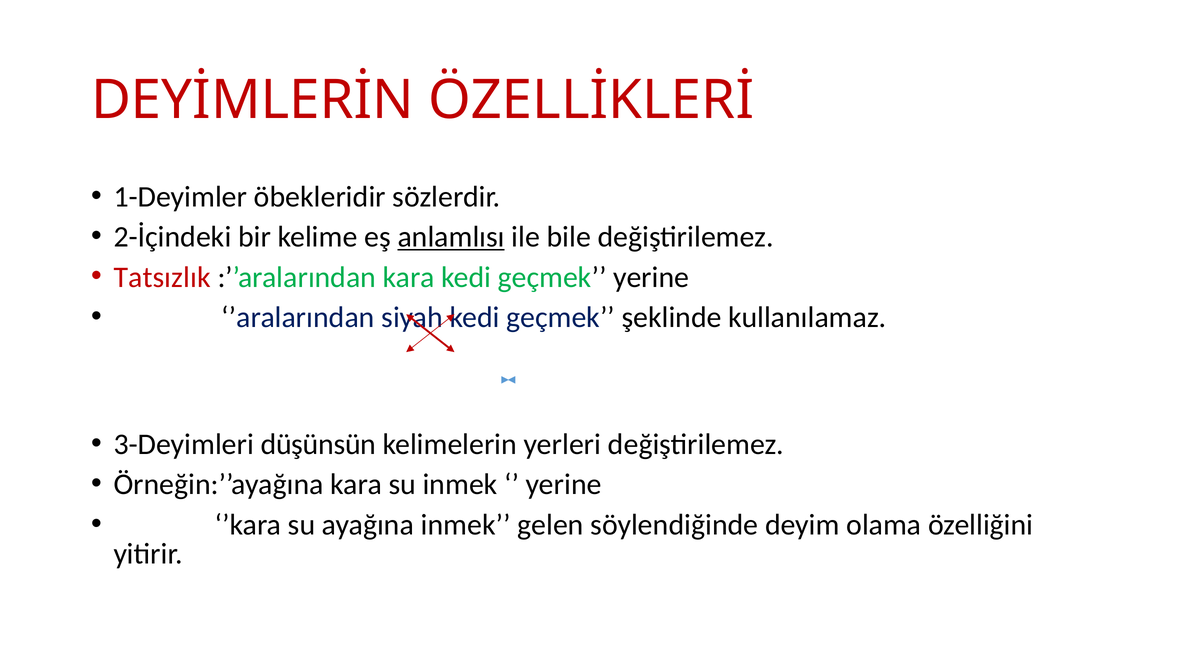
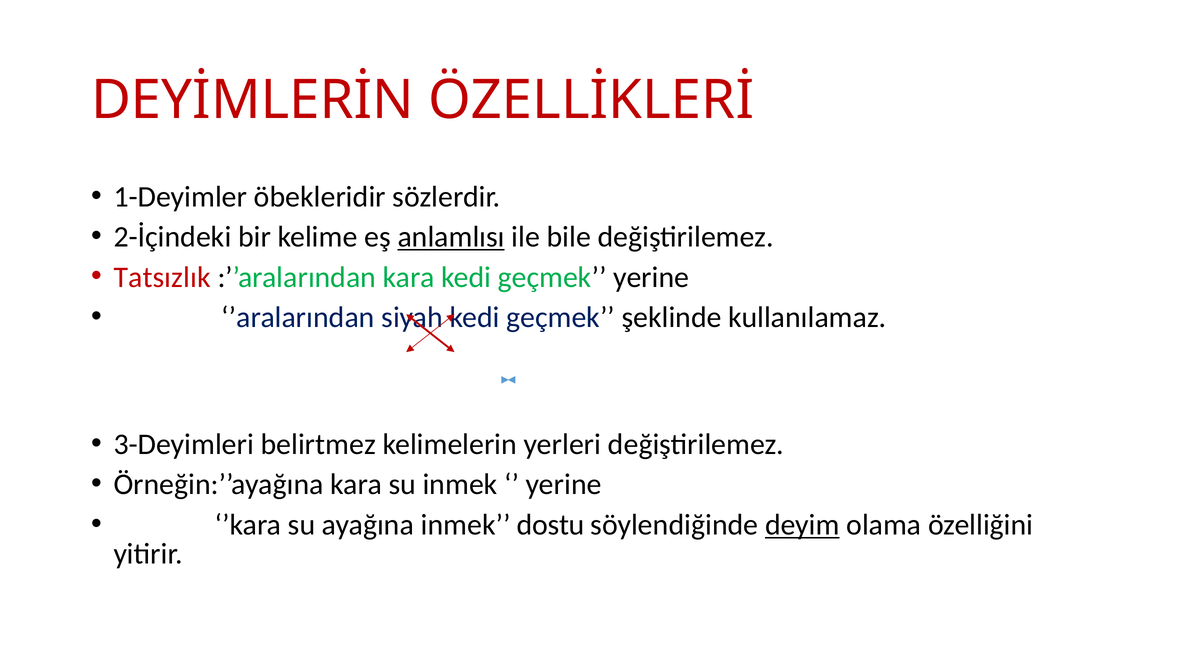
düşünsün: düşünsün -> belirtmez
gelen: gelen -> dostu
deyim underline: none -> present
